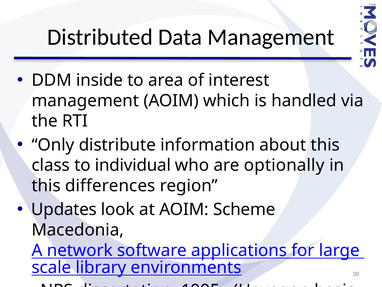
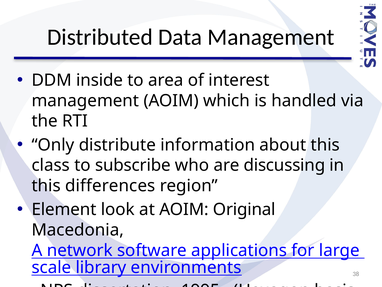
individual: individual -> subscribe
optionally: optionally -> discussing
Updates: Updates -> Element
Scheme: Scheme -> Original
